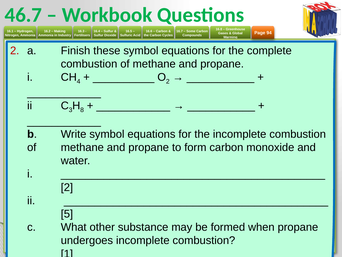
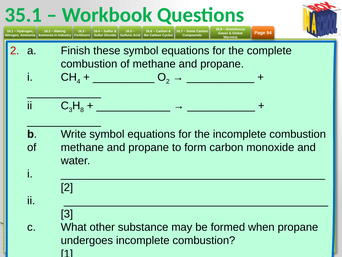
46.7: 46.7 -> 35.1
5 at (67, 214): 5 -> 3
